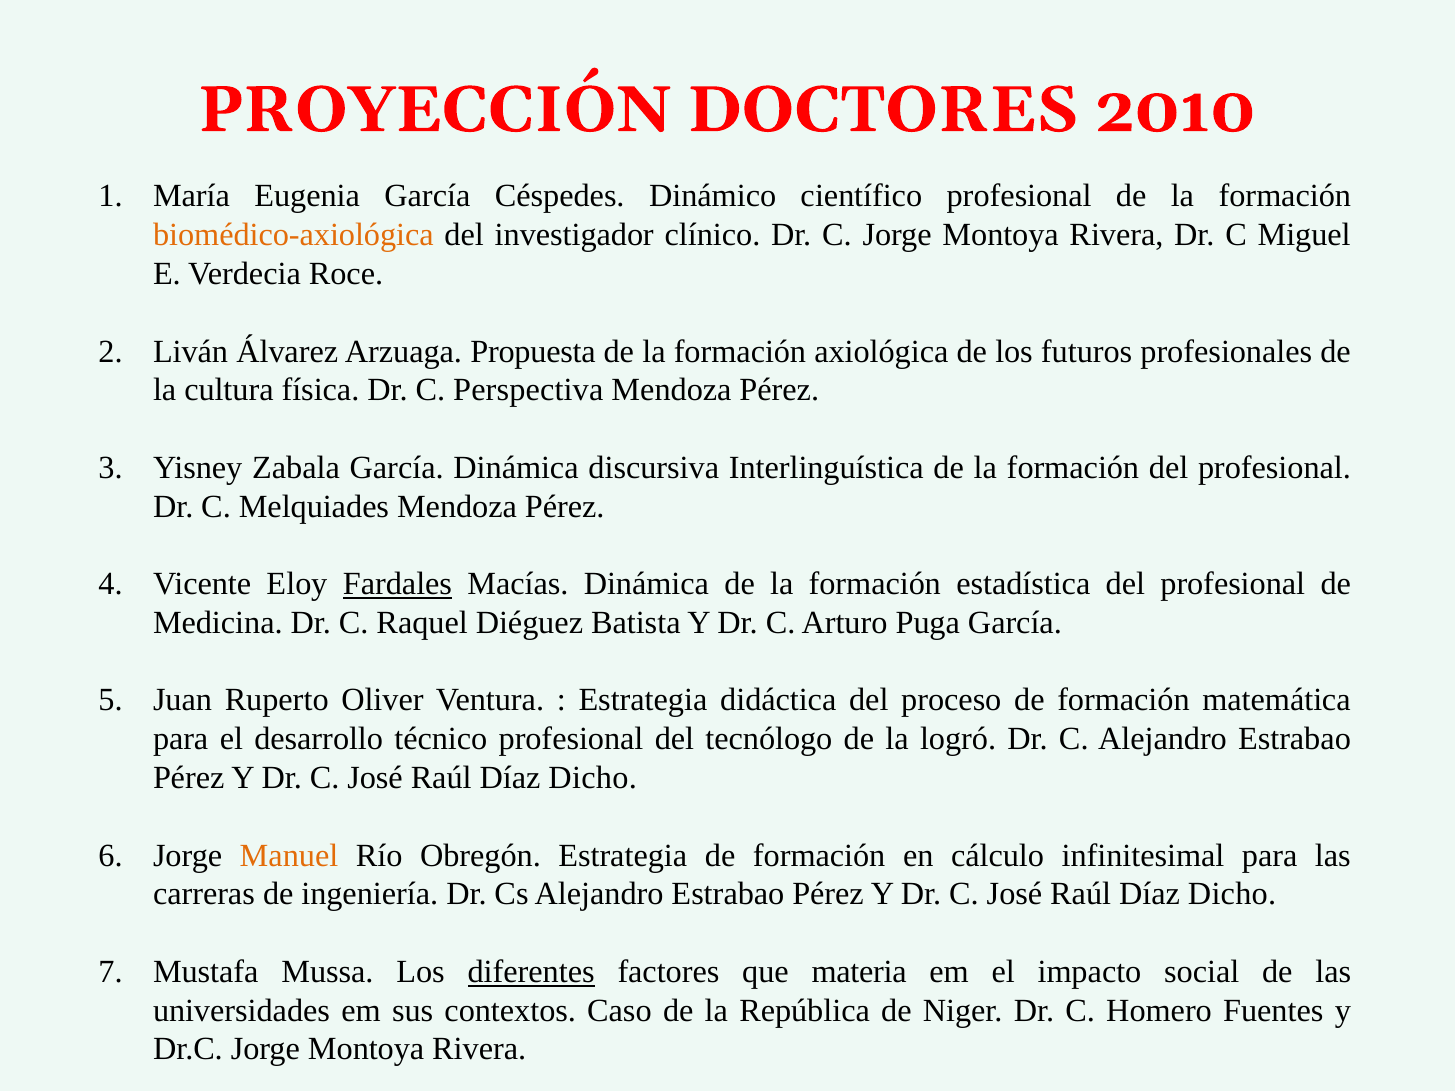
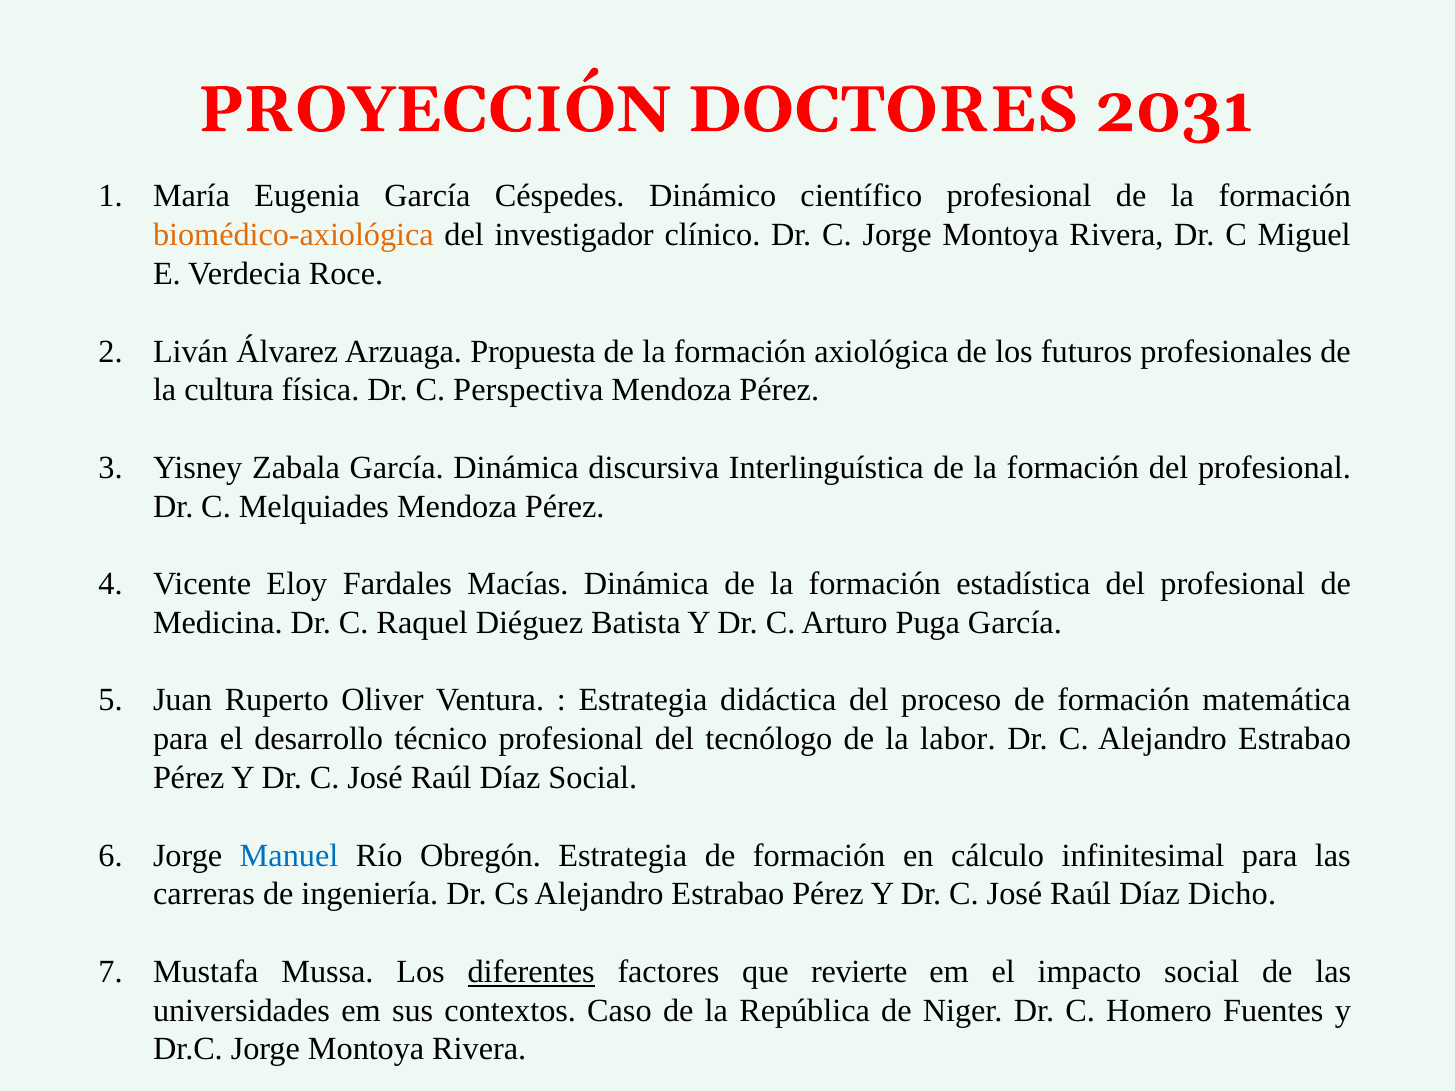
2010: 2010 -> 2031
Fardales underline: present -> none
logró: logró -> labor
Dicho at (593, 778): Dicho -> Social
Manuel colour: orange -> blue
materia: materia -> revierte
